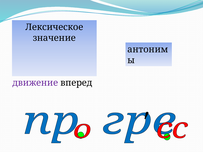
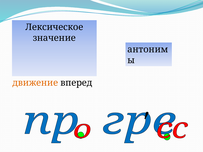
движение colour: purple -> orange
